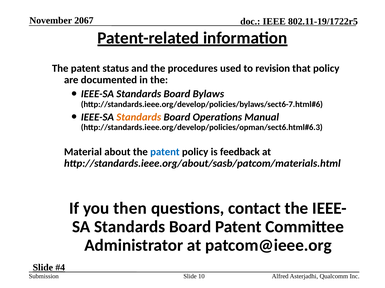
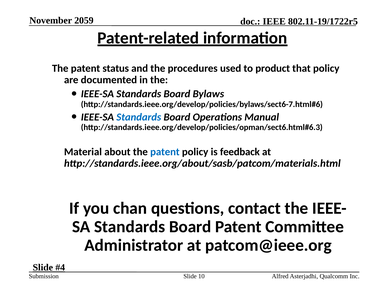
2067: 2067 -> 2059
revision: revision -> product
Standards at (139, 117) colour: orange -> blue
then: then -> chan
